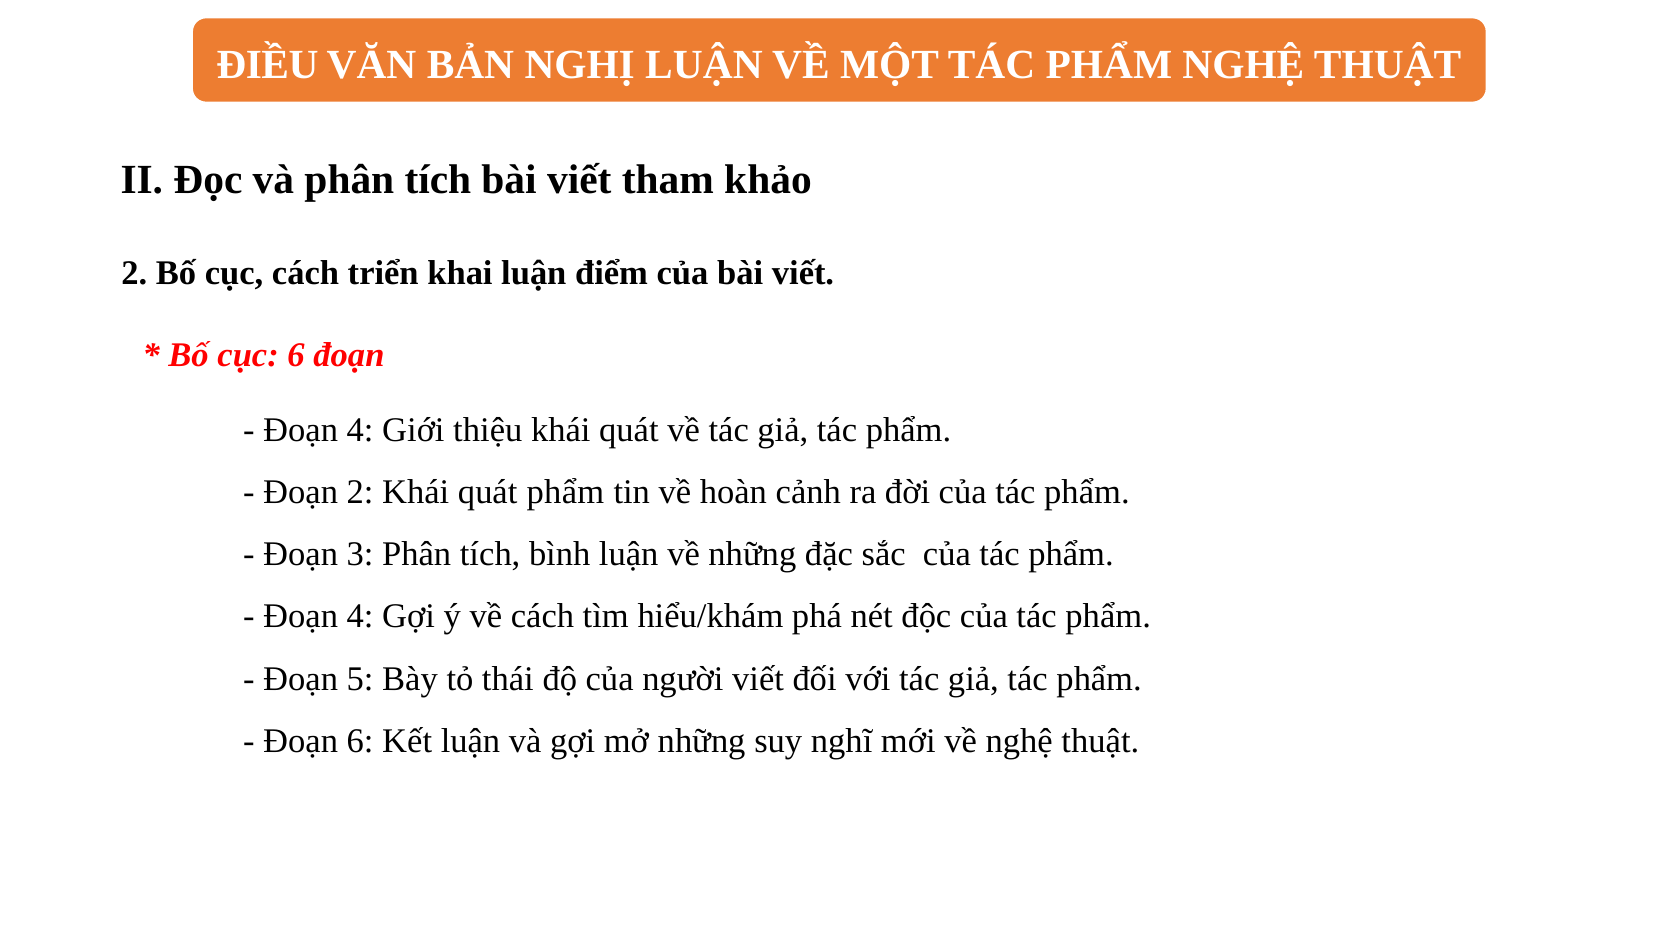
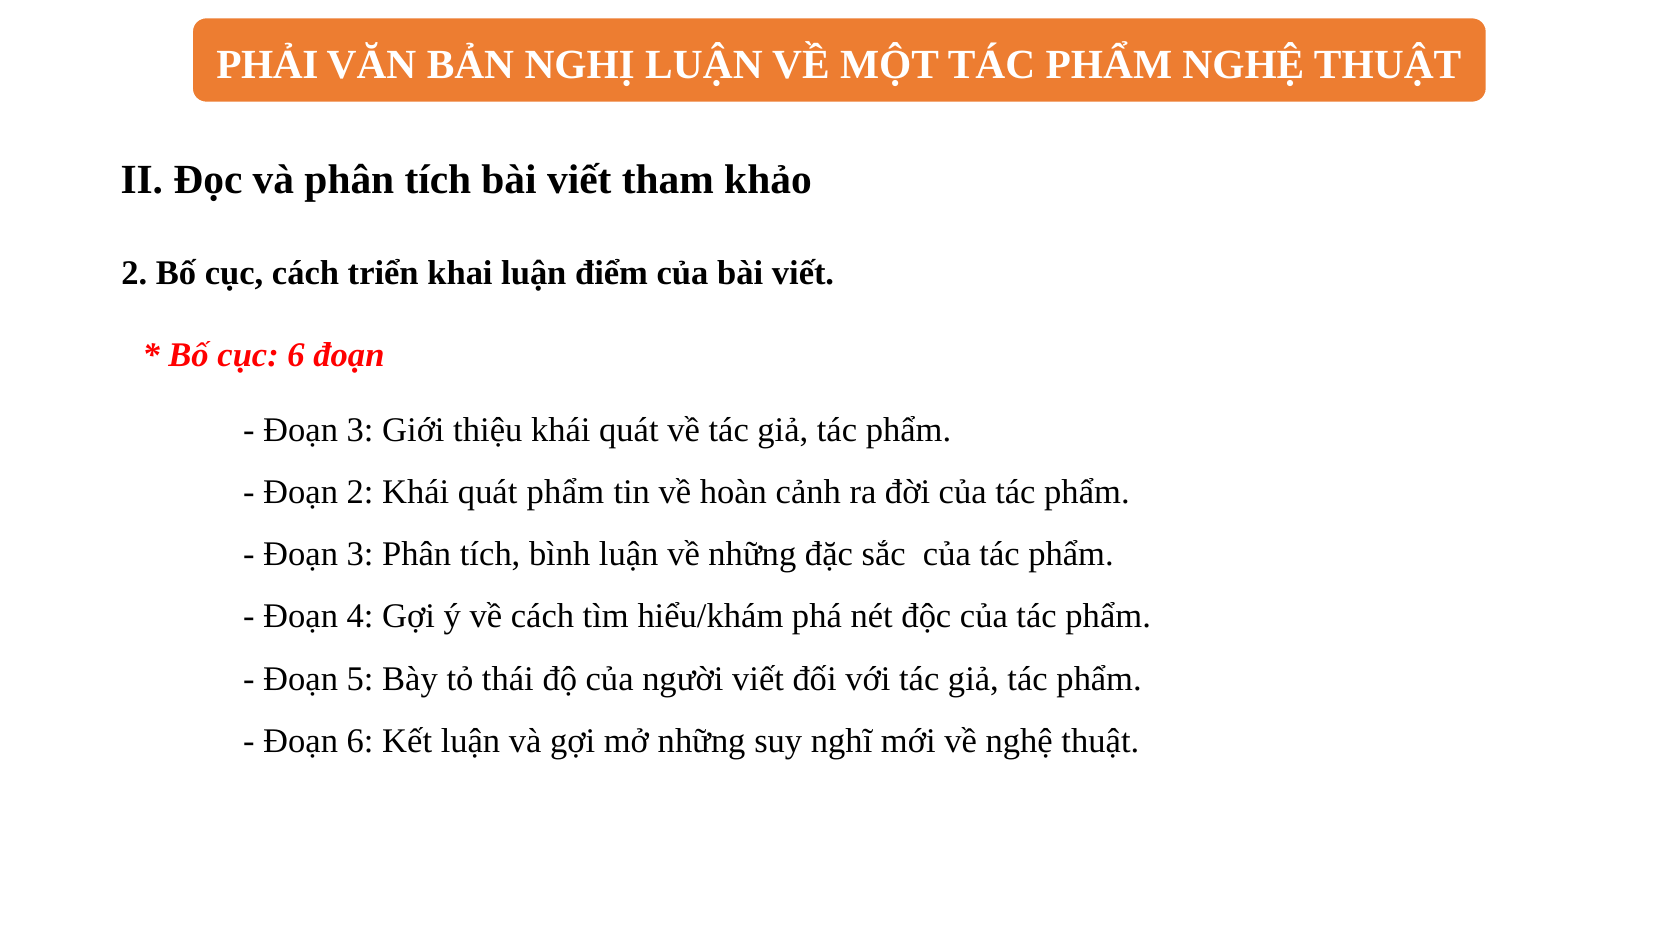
ĐIỀU: ĐIỀU -> PHẢI
4 at (360, 430): 4 -> 3
